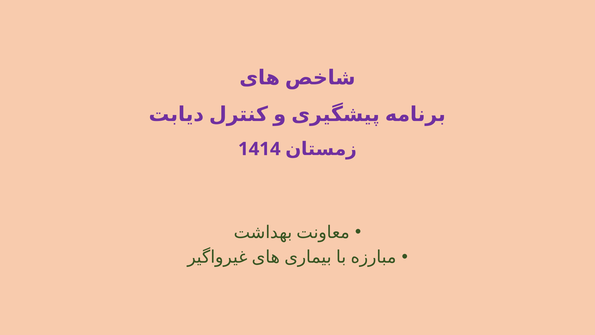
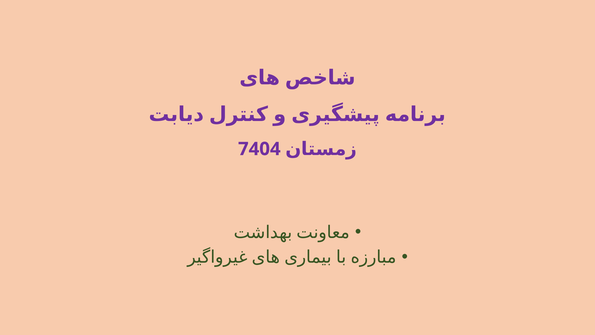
1414: 1414 -> 7404
